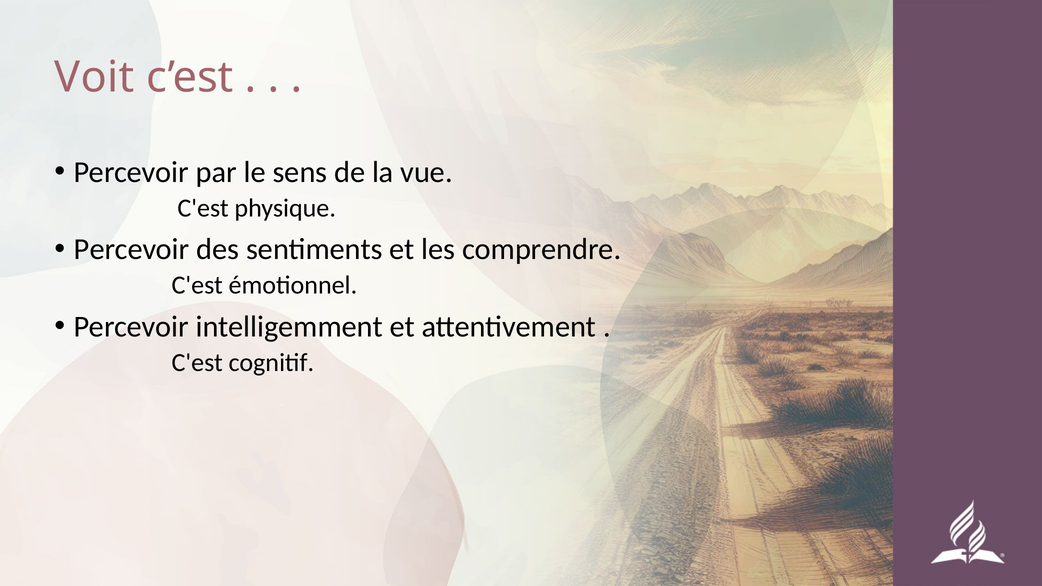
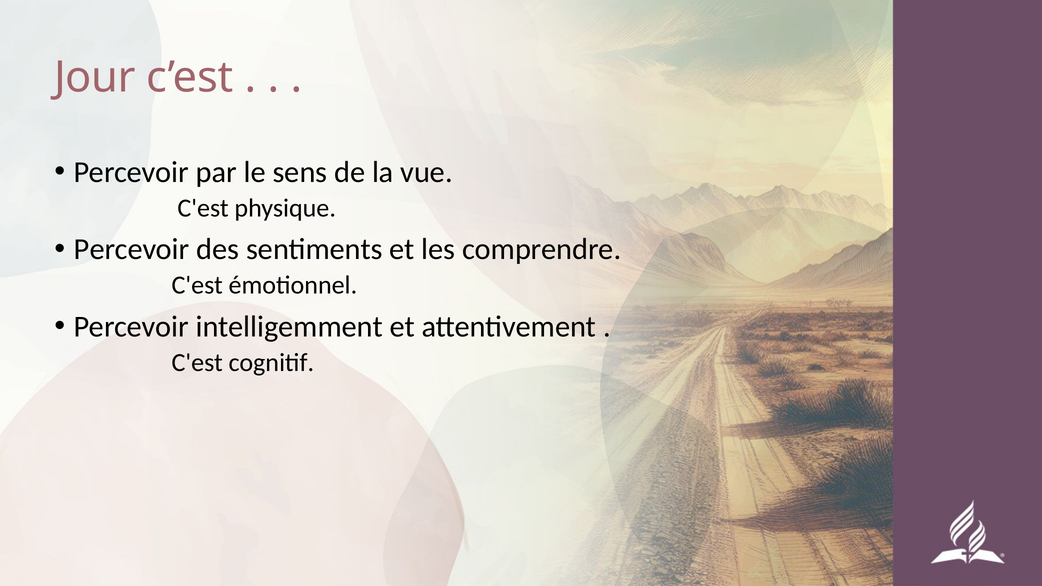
Voit: Voit -> Jour
